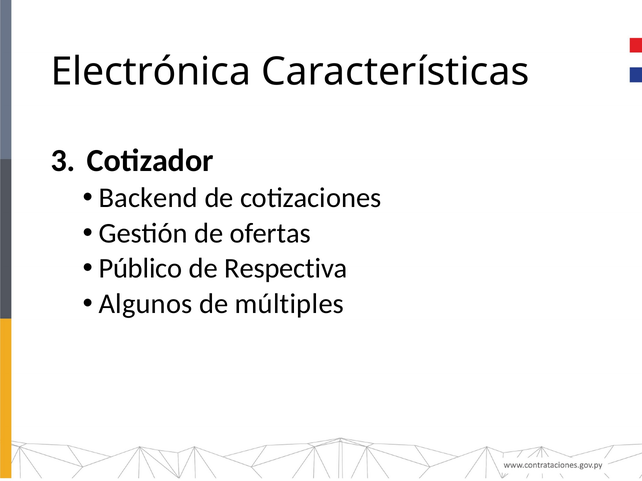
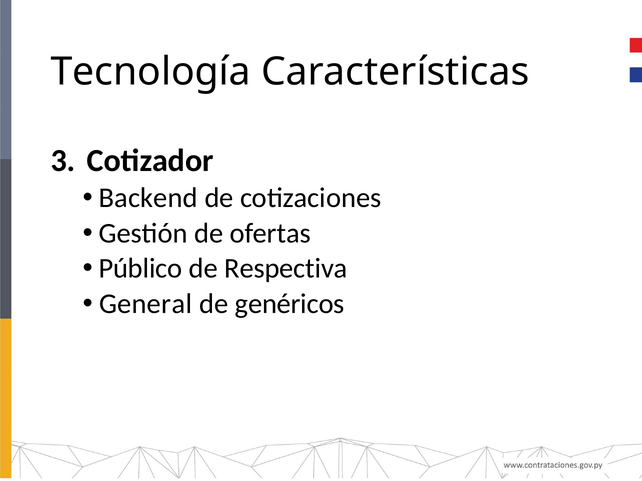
Electrónica: Electrónica -> Tecnología
Algunos: Algunos -> General
múltiples: múltiples -> genéricos
